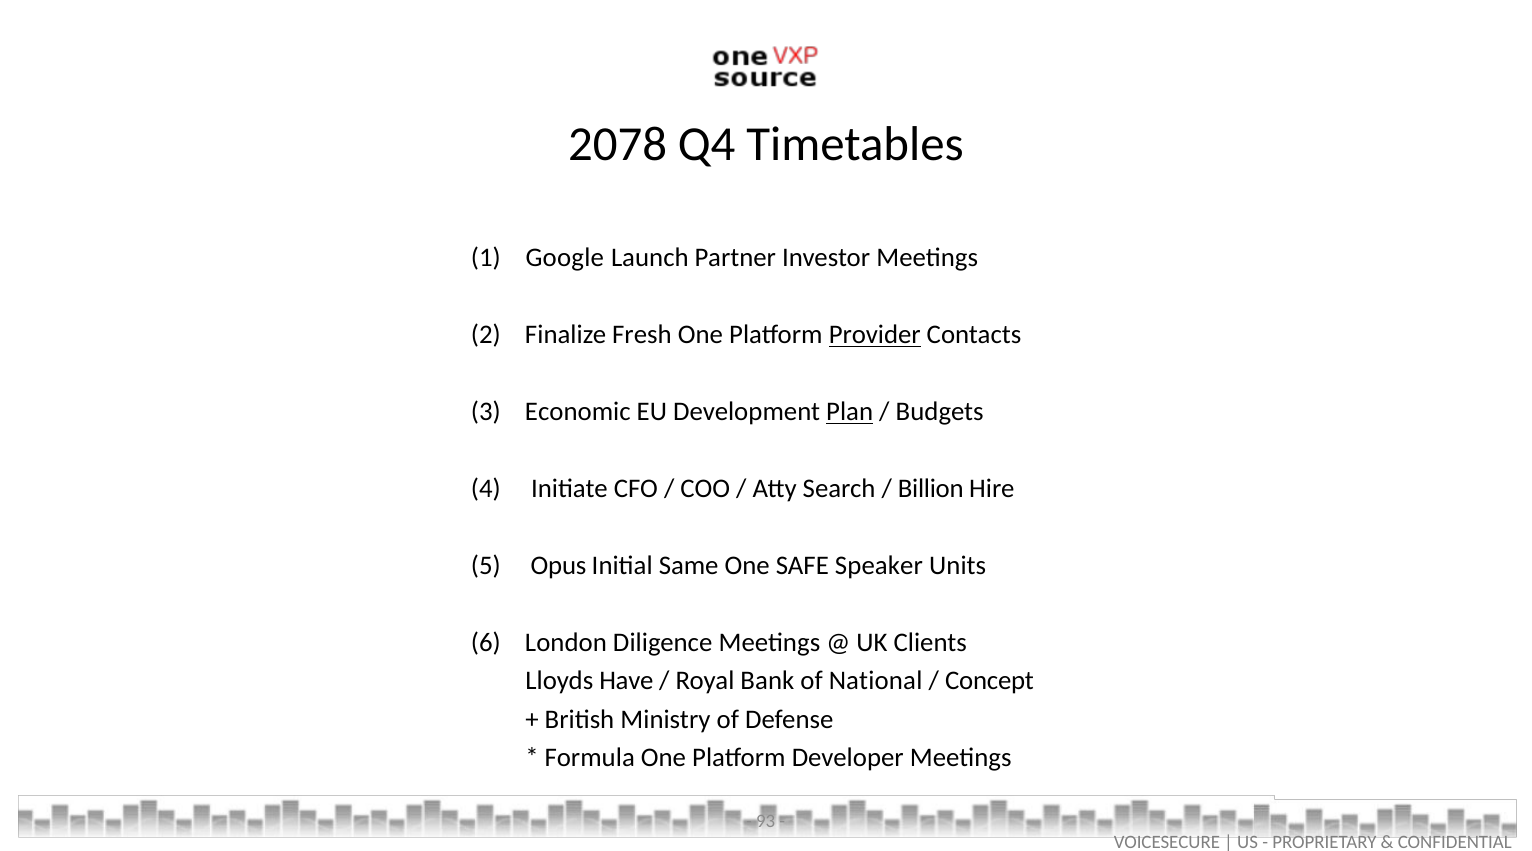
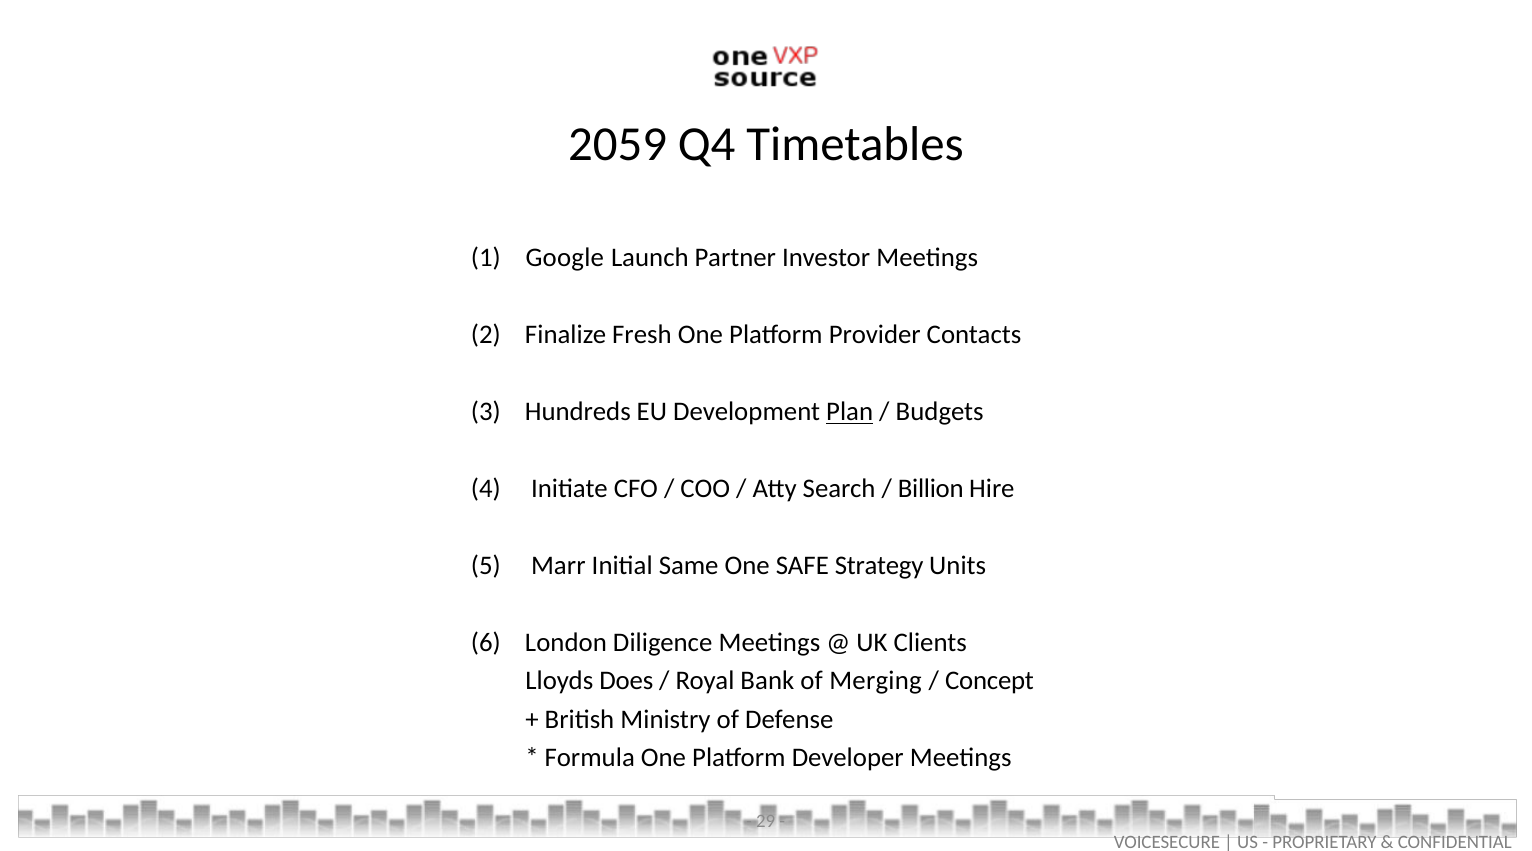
2078: 2078 -> 2059
Provider underline: present -> none
Economic: Economic -> Hundreds
Opus: Opus -> Marr
Speaker: Speaker -> Strategy
Have: Have -> Does
National: National -> Merging
93: 93 -> 29
